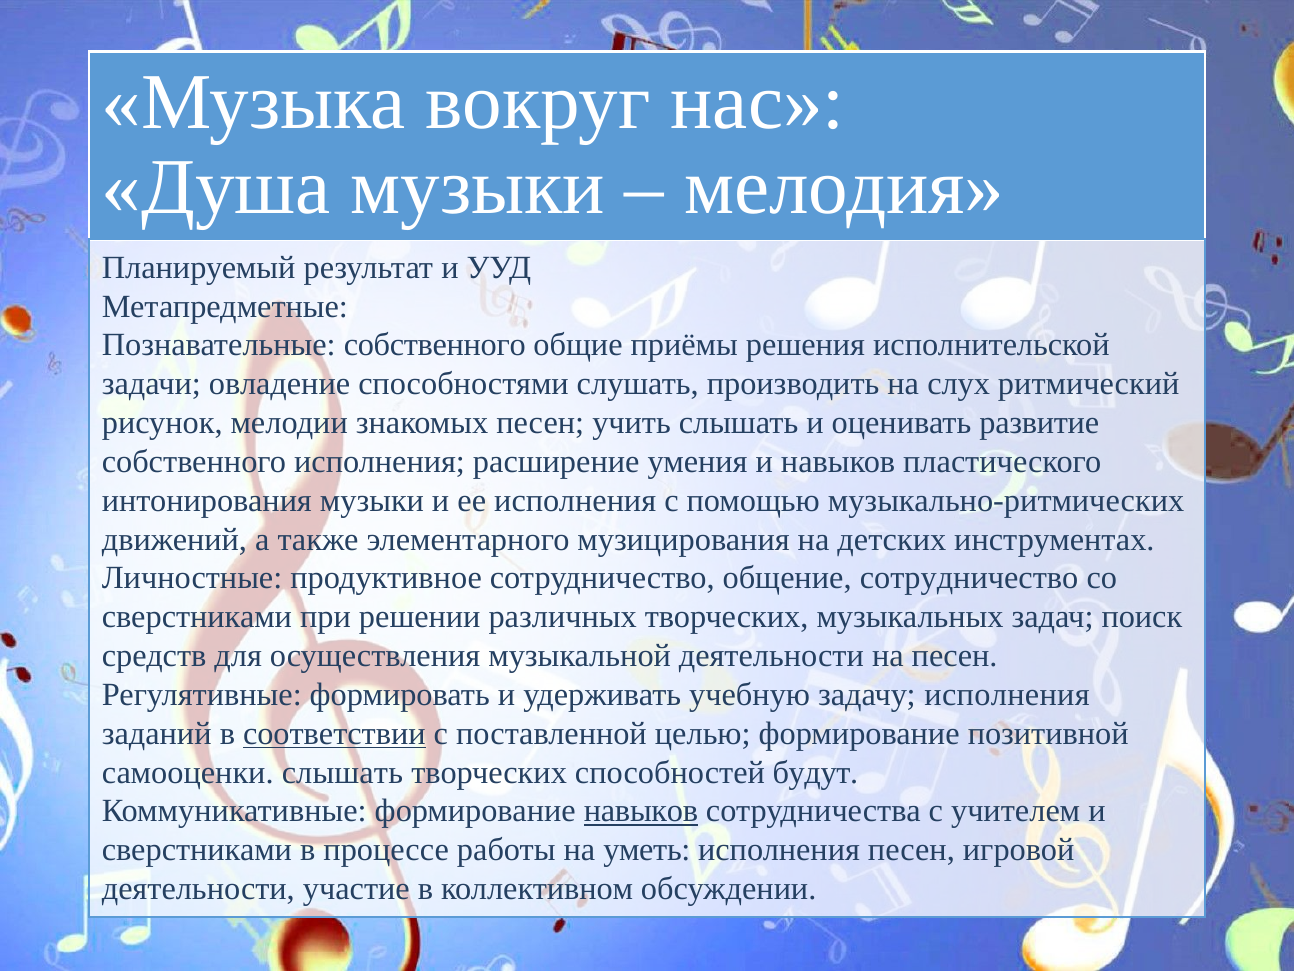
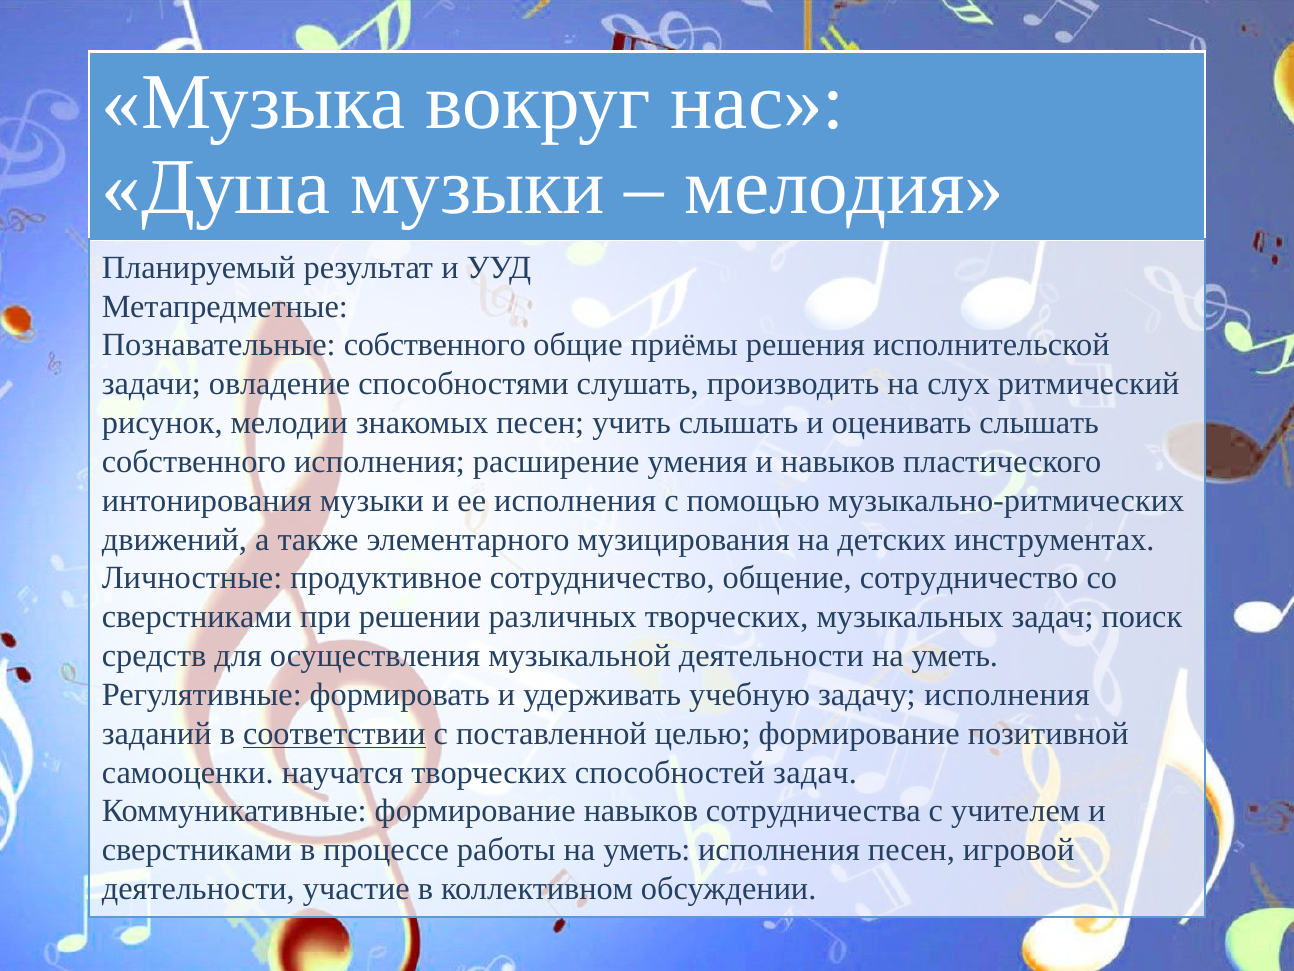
оценивать развитие: развитие -> слышать
деятельности на песен: песен -> уметь
самооценки слышать: слышать -> научатся
способностей будут: будут -> задач
навыков at (641, 811) underline: present -> none
